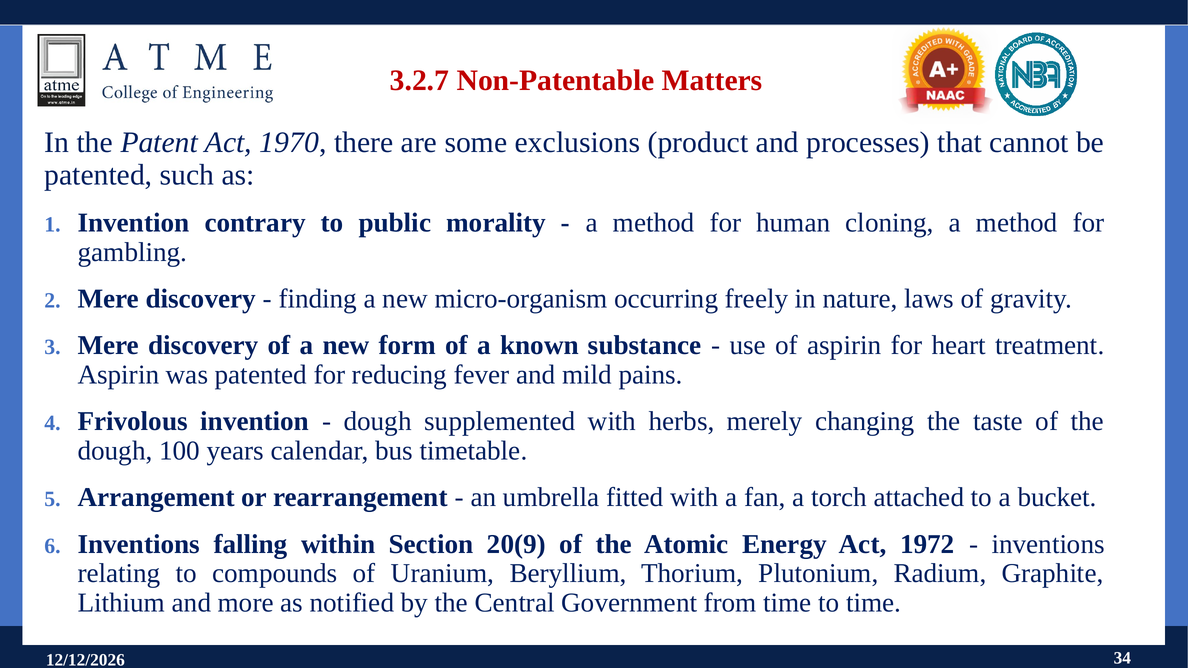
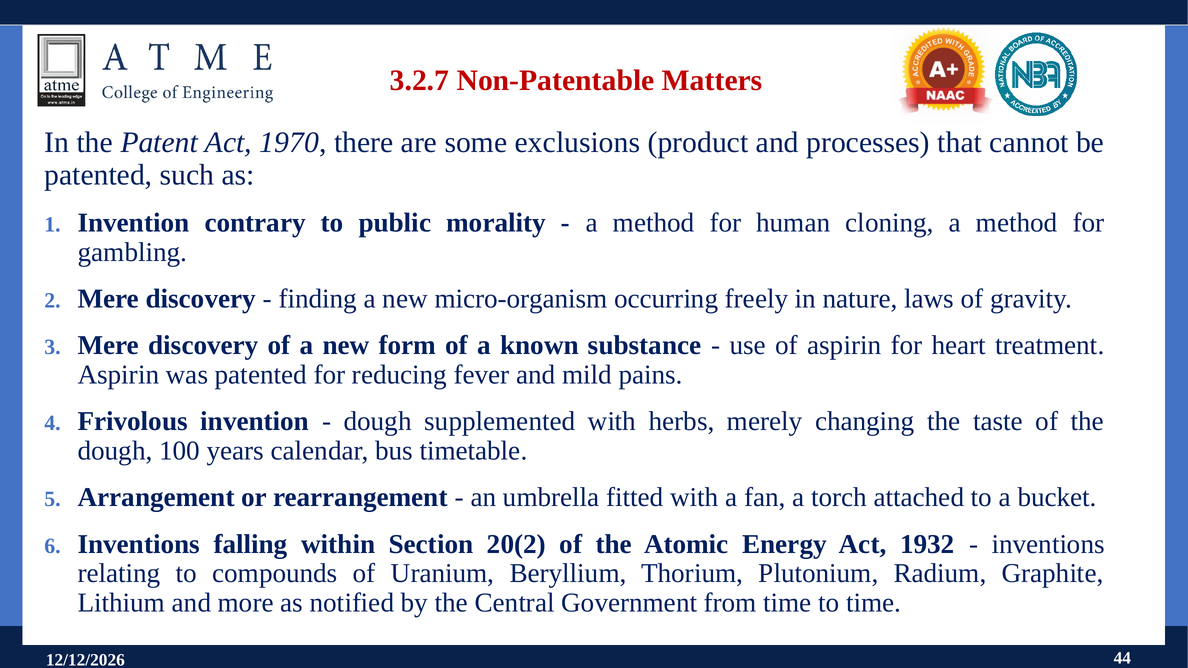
20(9: 20(9 -> 20(2
1972: 1972 -> 1932
34: 34 -> 44
